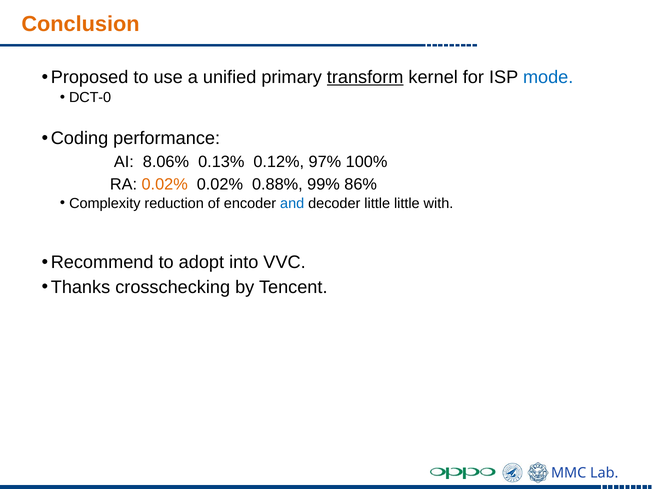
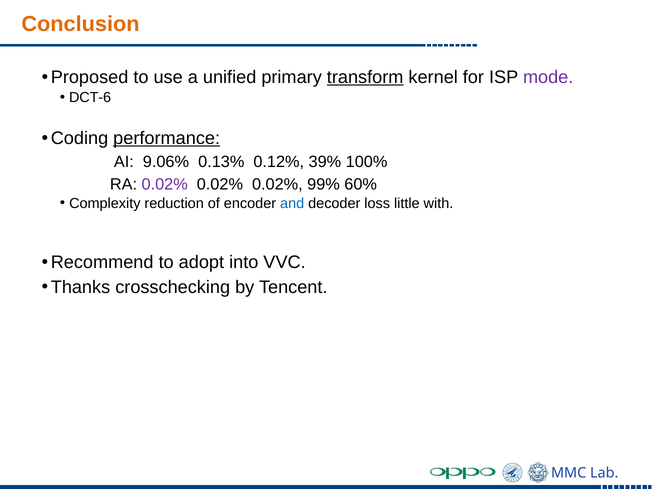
mode colour: blue -> purple
DCT-0: DCT-0 -> DCT-6
performance underline: none -> present
8.06%: 8.06% -> 9.06%
97%: 97% -> 39%
0.02% at (165, 184) colour: orange -> purple
0.88% at (277, 184): 0.88% -> 0.02%
86%: 86% -> 60%
decoder little: little -> loss
